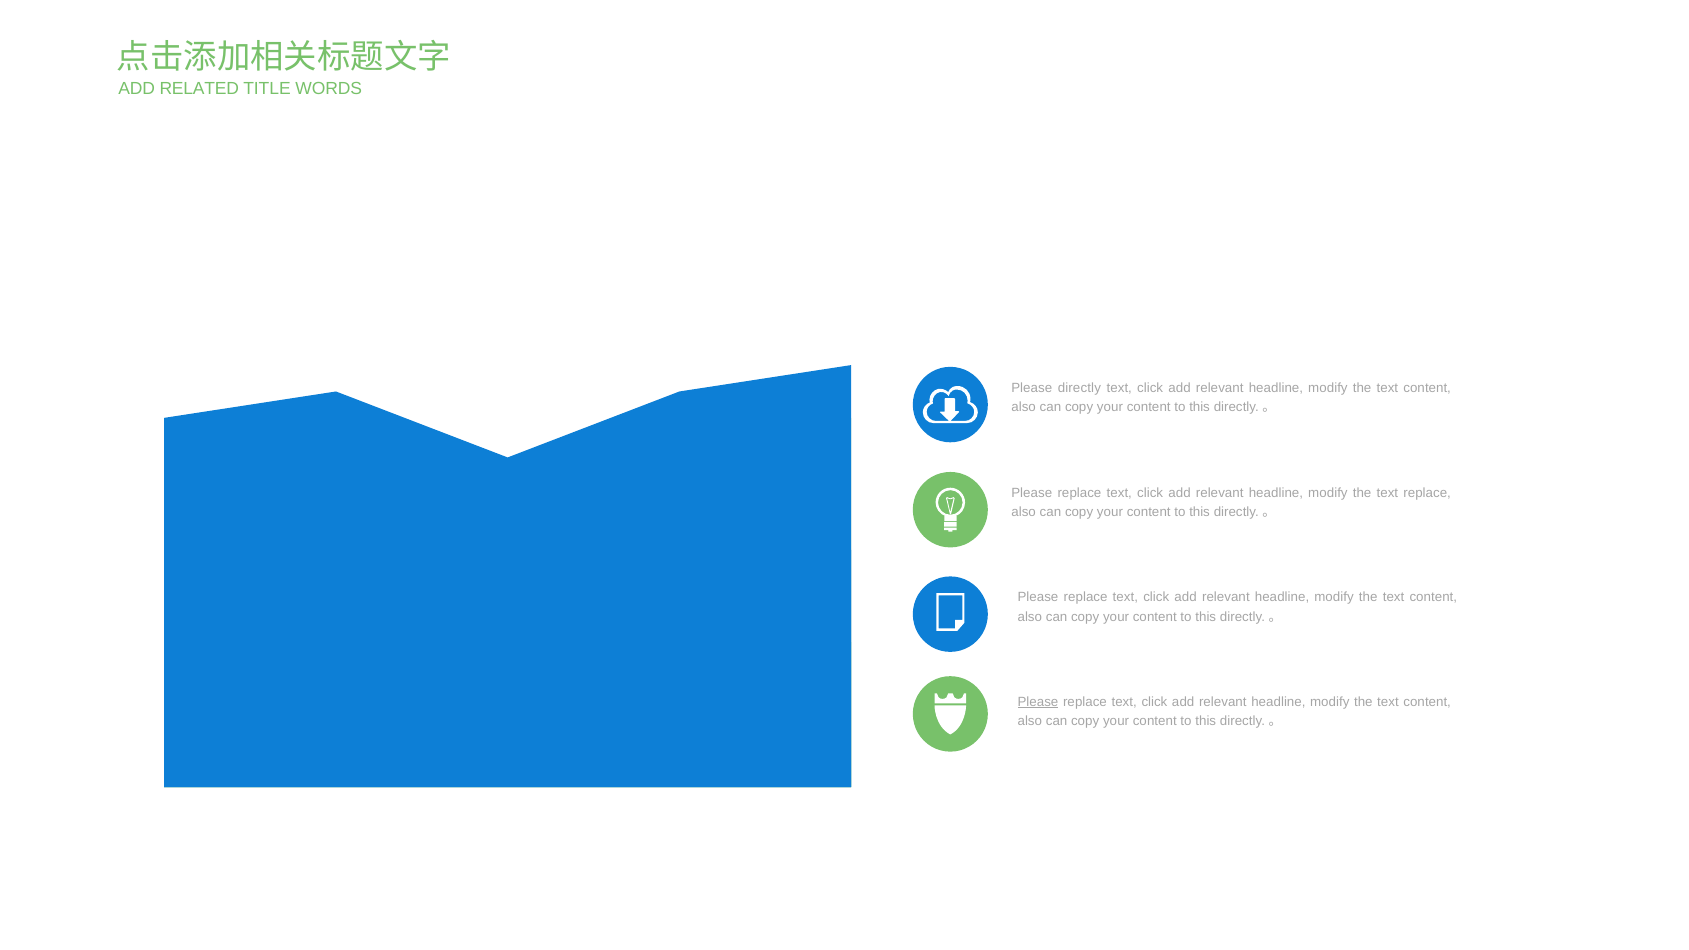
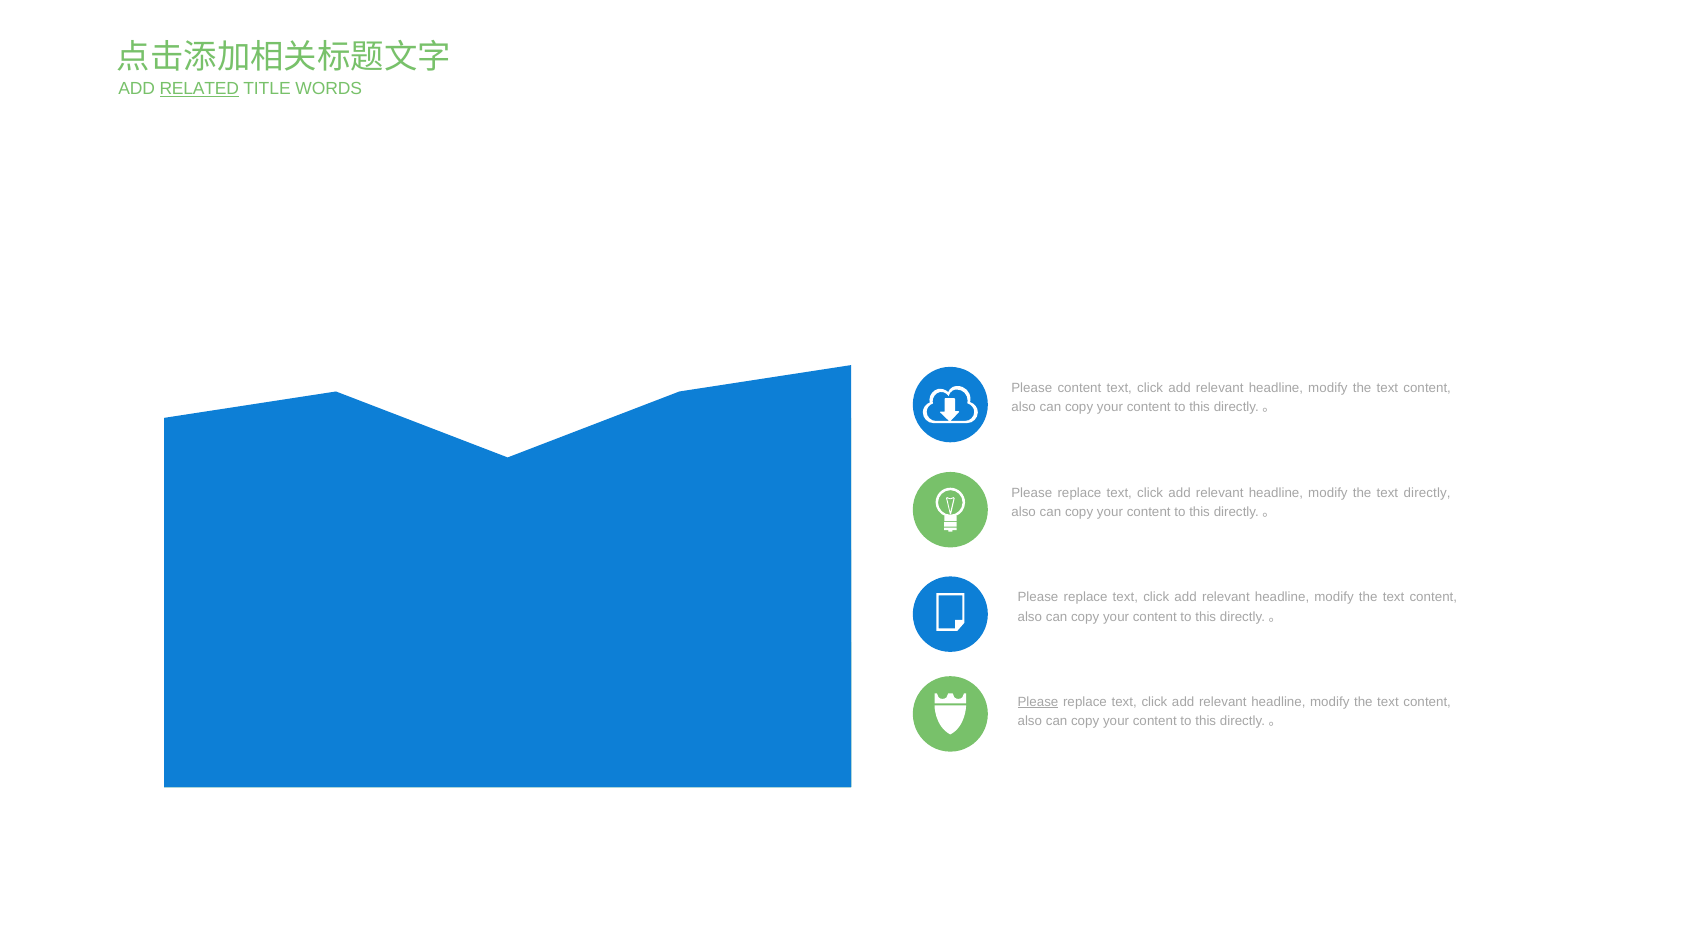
RELATED underline: none -> present
Please directly: directly -> content
text replace: replace -> directly
